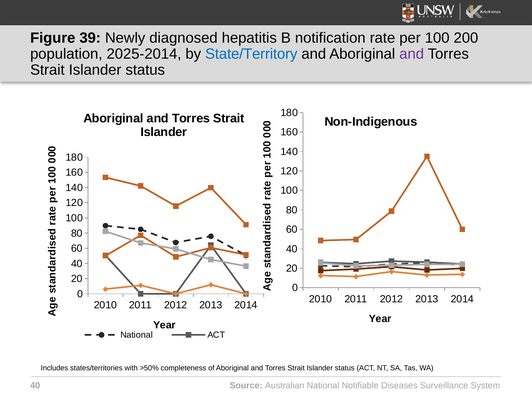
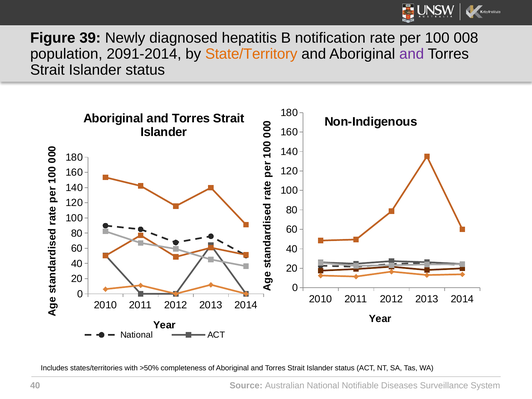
200: 200 -> 008
2025-2014: 2025-2014 -> 2091-2014
State/Territory colour: blue -> orange
